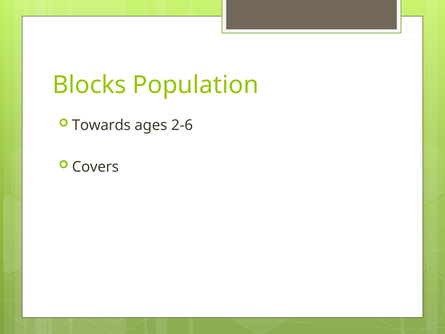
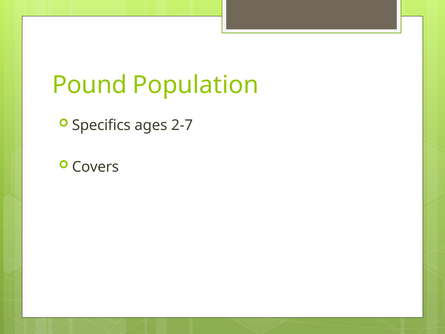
Blocks: Blocks -> Pound
Towards: Towards -> Specifics
2-6: 2-6 -> 2-7
